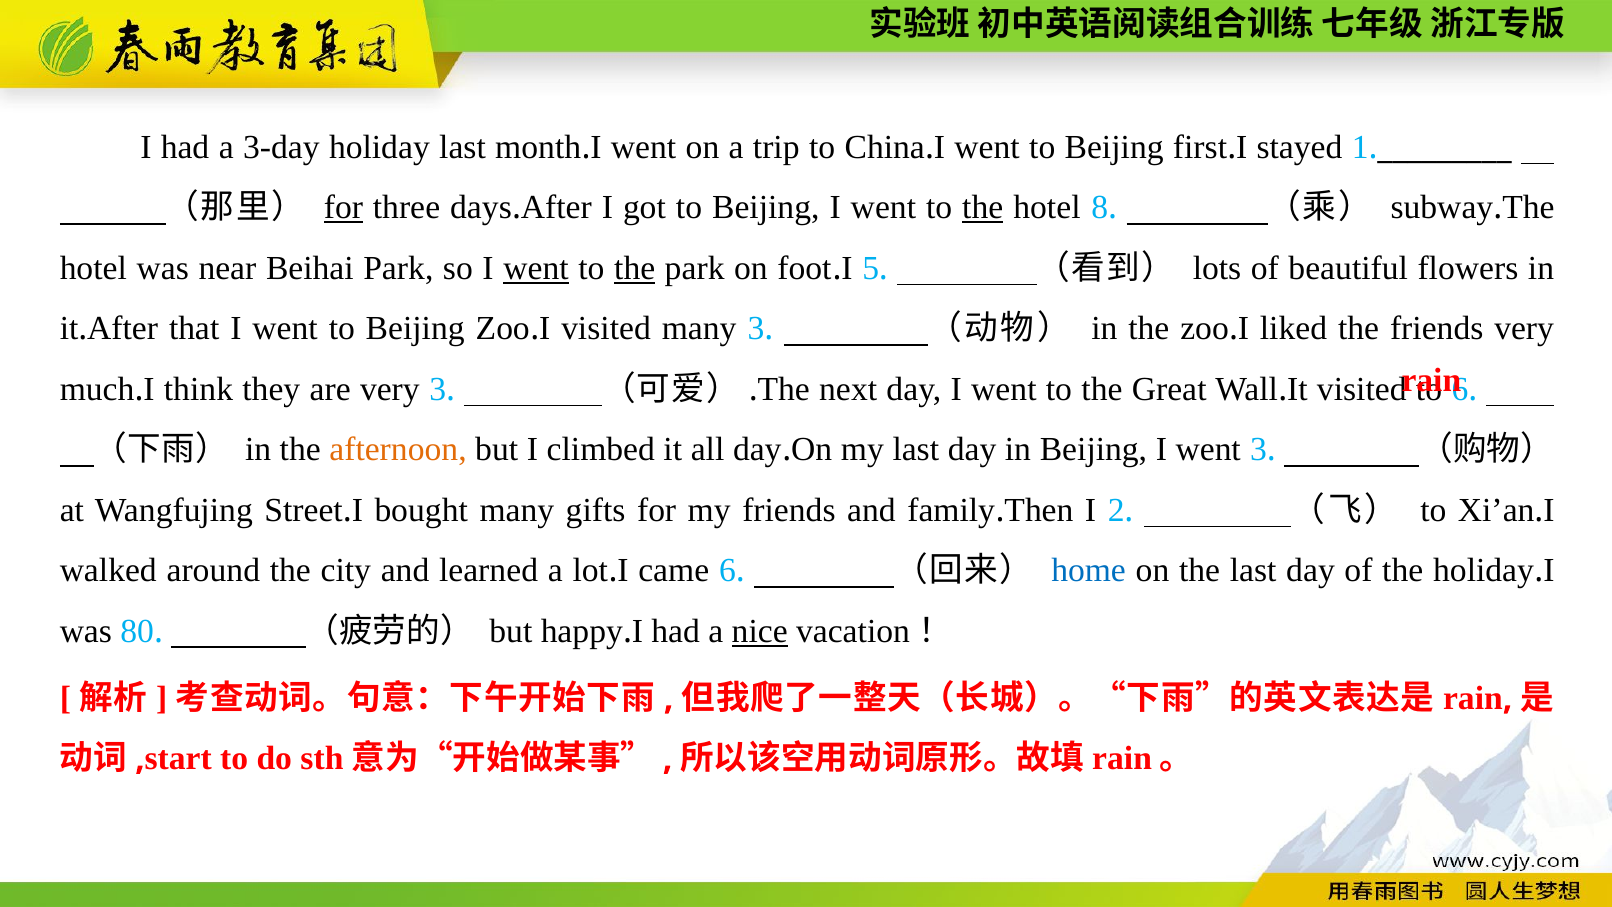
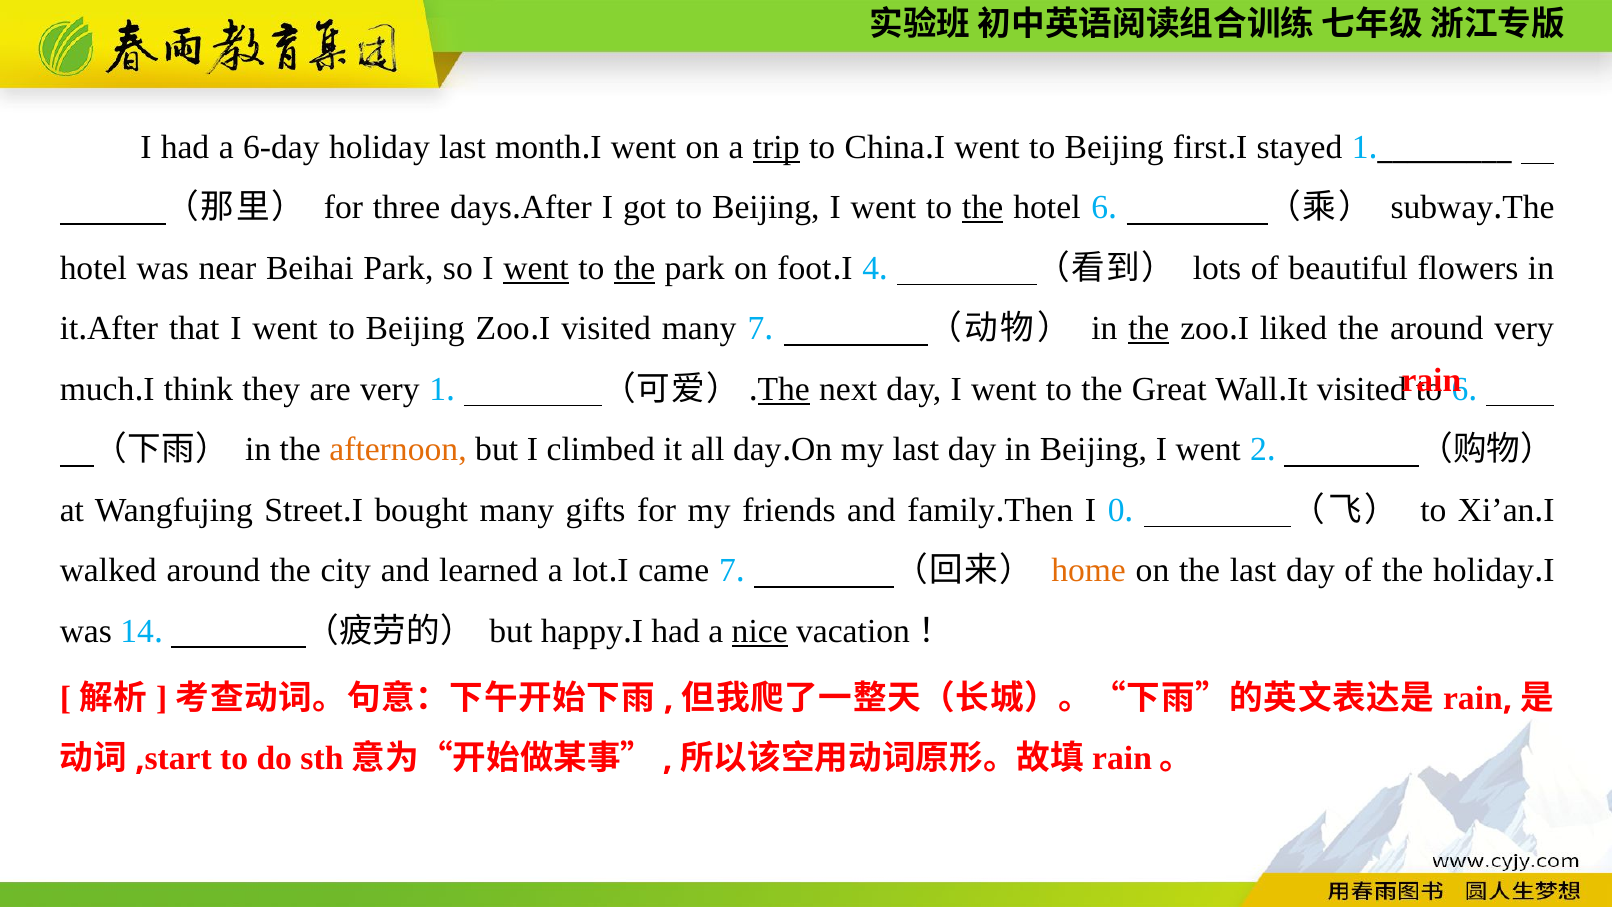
3-day: 3-day -> 6-day
trip underline: none -> present
for at (343, 208) underline: present -> none
hotel 8: 8 -> 6
5: 5 -> 4
many 3: 3 -> 7
the at (1149, 329) underline: none -> present
the friends: friends -> around
very 3: 3 -> 1
The at (784, 389) underline: none -> present
went 3: 3 -> 2
2: 2 -> 0
came 6: 6 -> 7
home colour: blue -> orange
80: 80 -> 14
